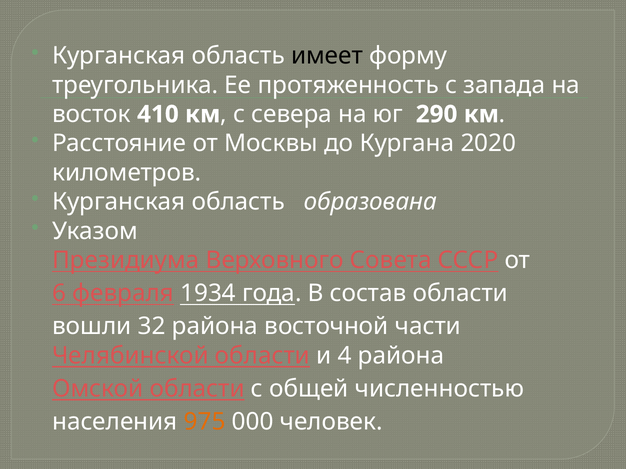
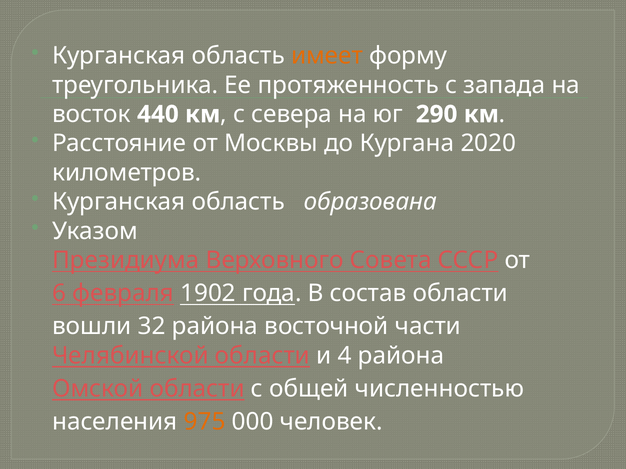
имеет colour: black -> orange
410: 410 -> 440
1934: 1934 -> 1902
